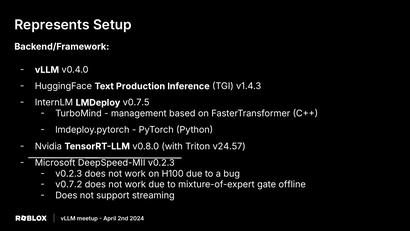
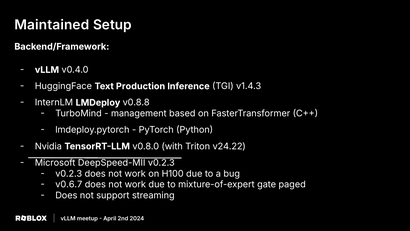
Represents: Represents -> Maintained
v0.7.5: v0.7.5 -> v0.8.8
v24.57: v24.57 -> v24.22
v0.7.2: v0.7.2 -> v0.6.7
offline: offline -> paged
